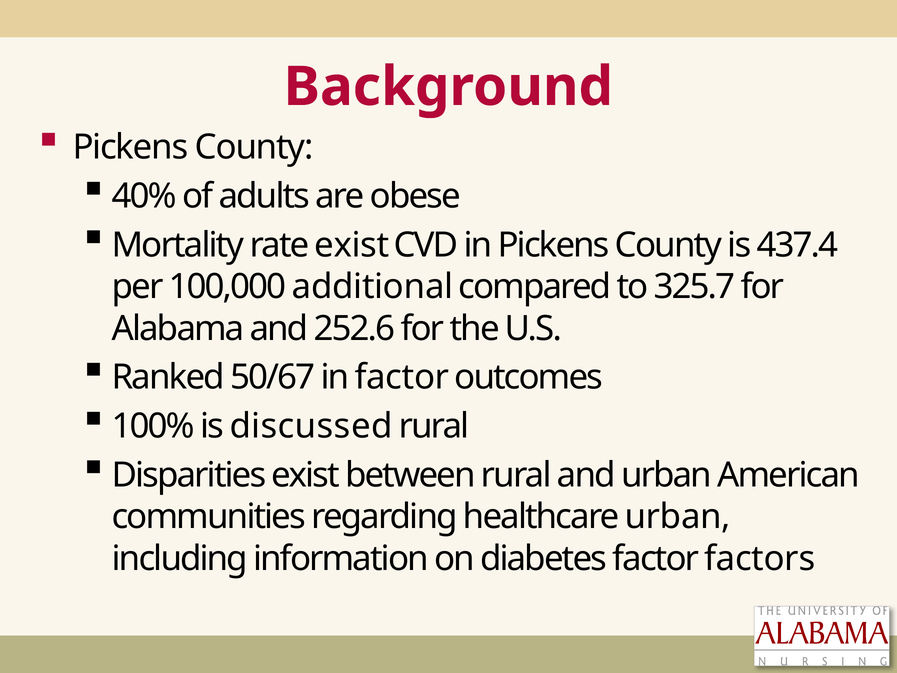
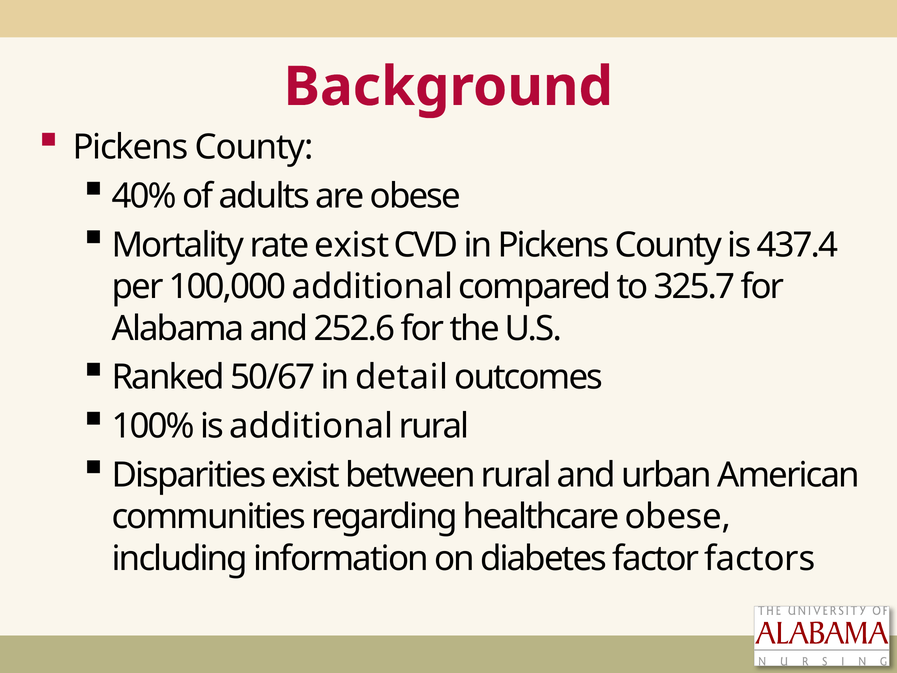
in factor: factor -> detail
is discussed: discussed -> additional
healthcare urban: urban -> obese
